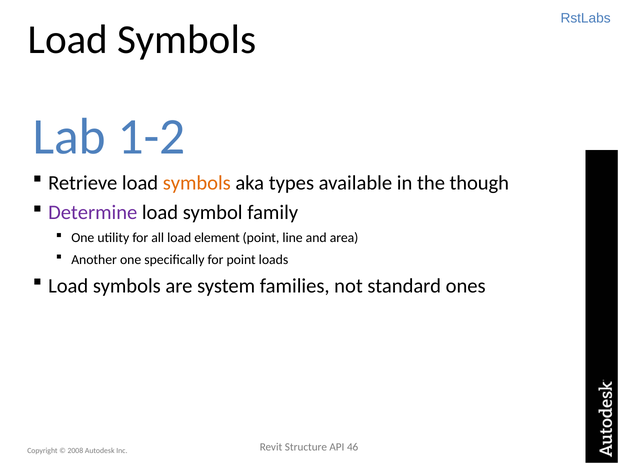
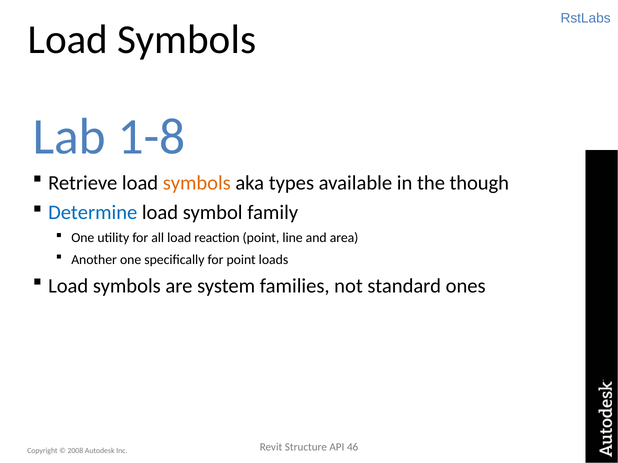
1-2: 1-2 -> 1-8
Determine colour: purple -> blue
element: element -> reaction
